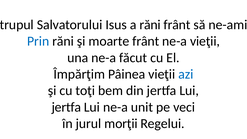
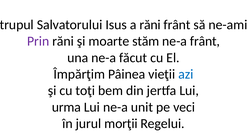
Prin colour: blue -> purple
moarte frânt: frânt -> stăm
ne-a vieţii: vieţii -> frânt
jertfa at (66, 107): jertfa -> urma
